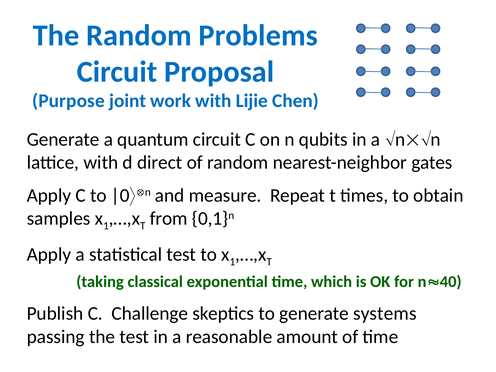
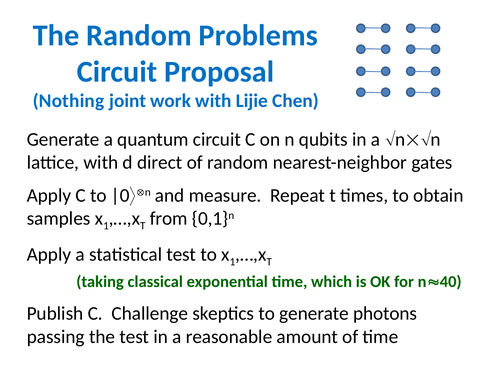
Purpose: Purpose -> Nothing
systems: systems -> photons
